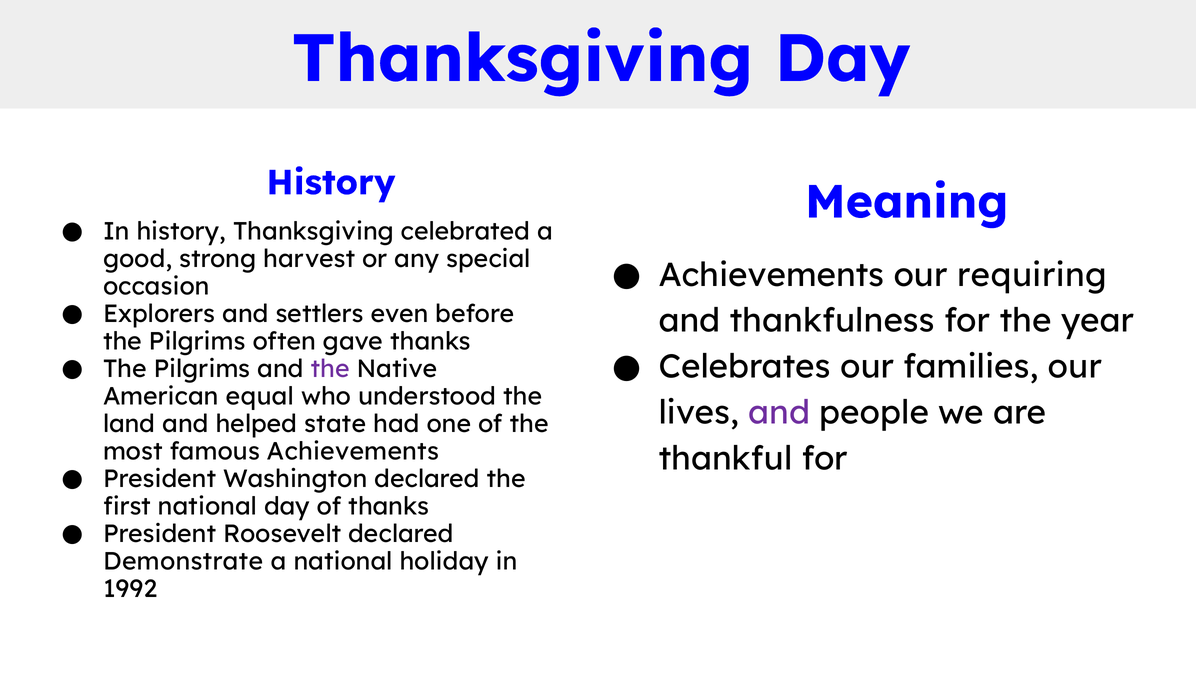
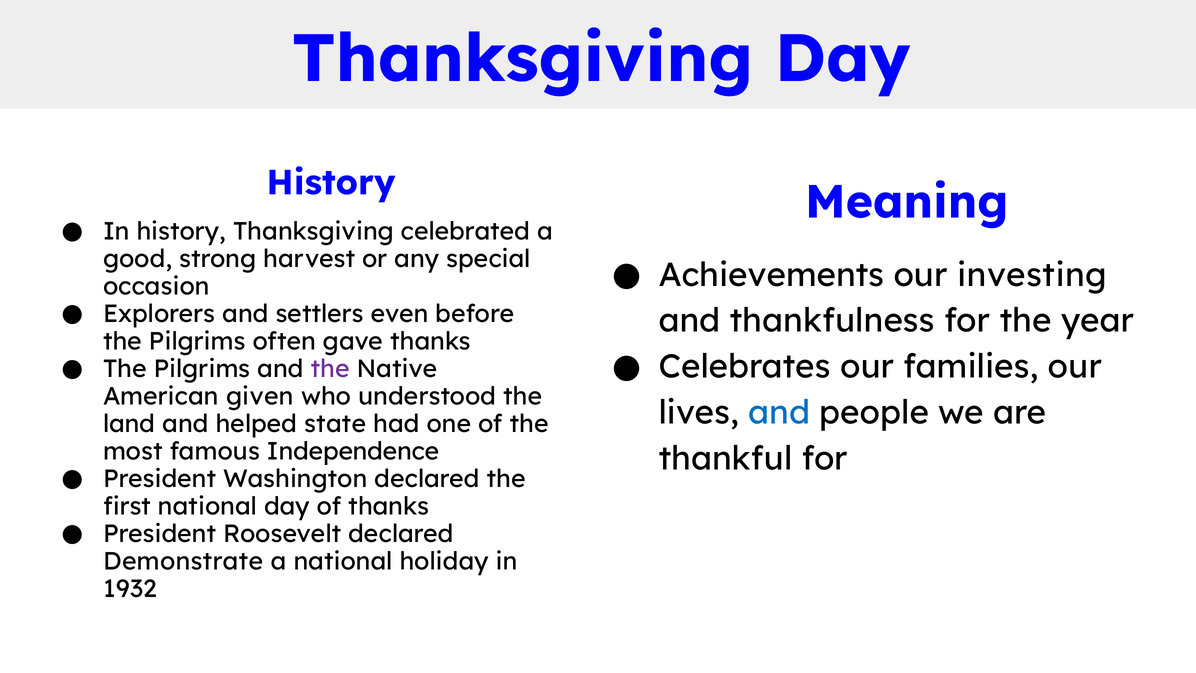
requiring: requiring -> investing
equal: equal -> given
and at (779, 413) colour: purple -> blue
famous Achievements: Achievements -> Independence
1992: 1992 -> 1932
